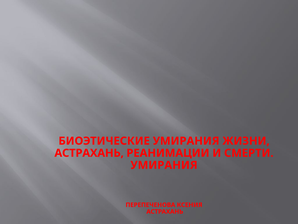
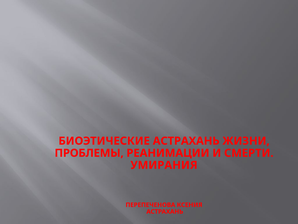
БИОЭТИЧЕСКИЕ УМИРАНИЯ: УМИРАНИЯ -> АСТРАХАНЬ
АСТРАХАНЬ at (89, 153): АСТРАХАНЬ -> ПРОБЛЕМЫ
